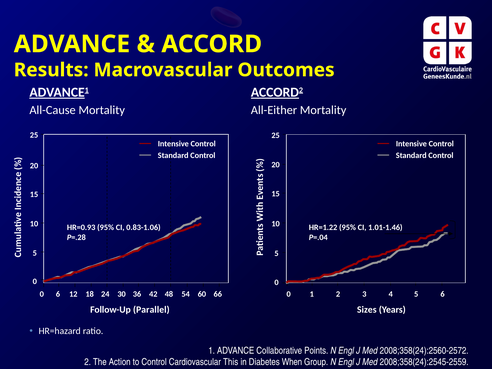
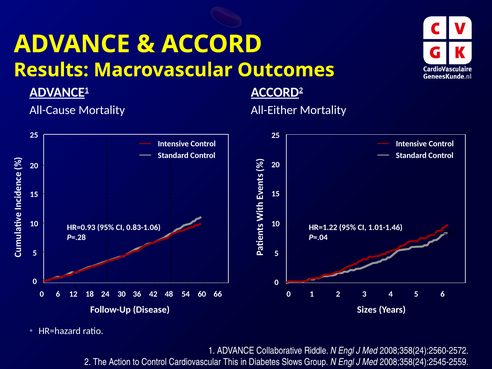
Parallel: Parallel -> Disease
Points: Points -> Riddle
When: When -> Slows
